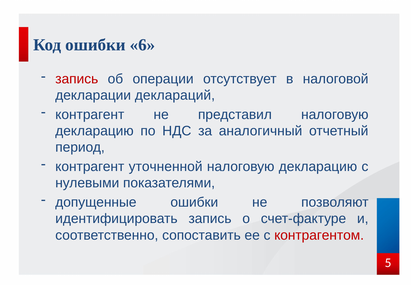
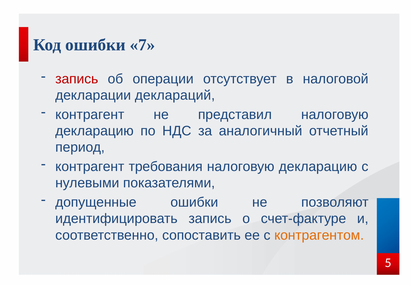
6: 6 -> 7
уточненной: уточненной -> требования
контрагентом colour: red -> orange
